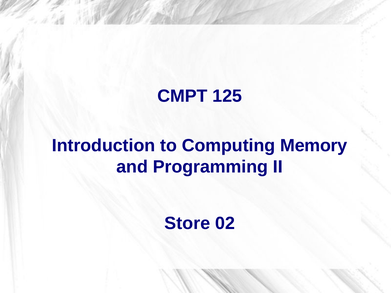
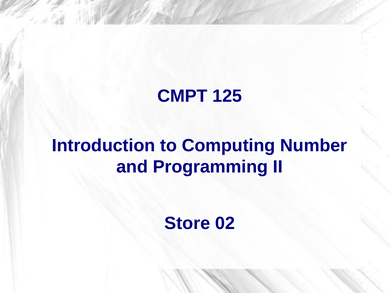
Memory: Memory -> Number
